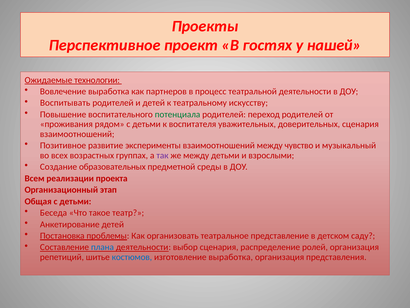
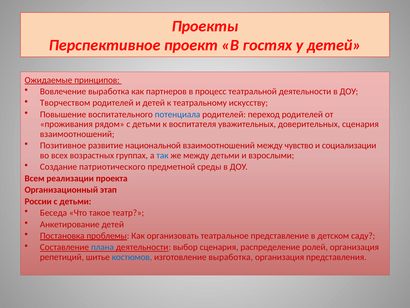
у нашей: нашей -> детей
технологии: технологии -> принципов
Воспитывать: Воспитывать -> Творчеством
потенциала colour: green -> blue
эксперименты: эксперименты -> национальной
музыкальный: музыкальный -> социализации
так colour: purple -> blue
образовательных: образовательных -> патриотического
Общая: Общая -> России
